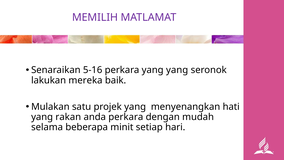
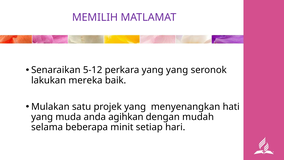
5-16: 5-16 -> 5-12
rakan: rakan -> muda
anda perkara: perkara -> agihkan
